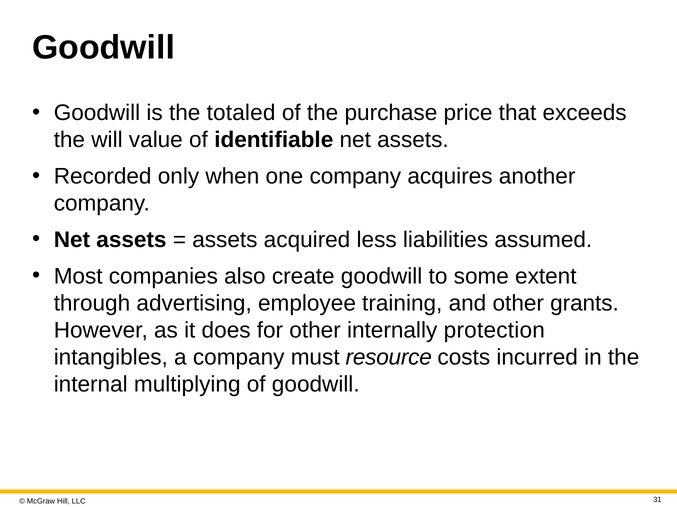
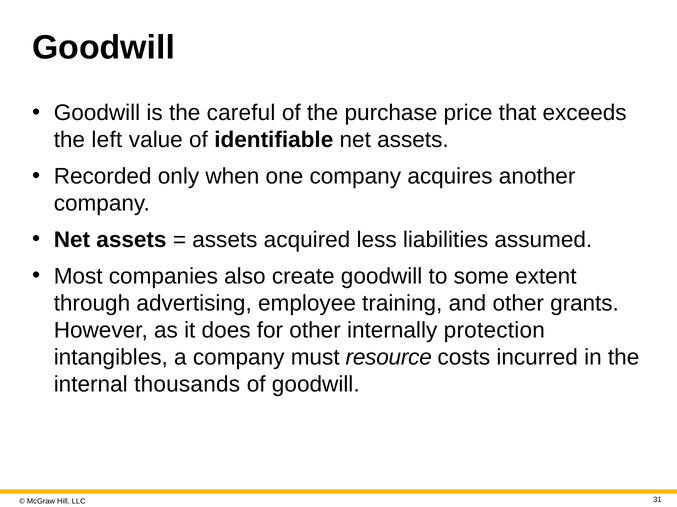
totaled: totaled -> careful
will: will -> left
multiplying: multiplying -> thousands
